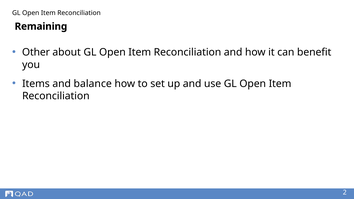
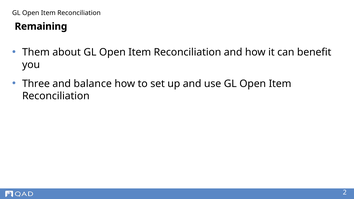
Other: Other -> Them
Items: Items -> Three
